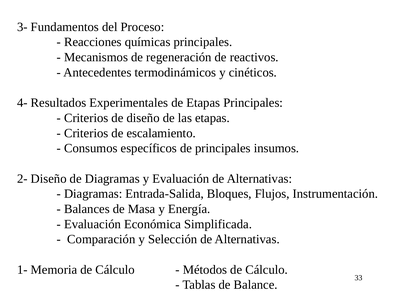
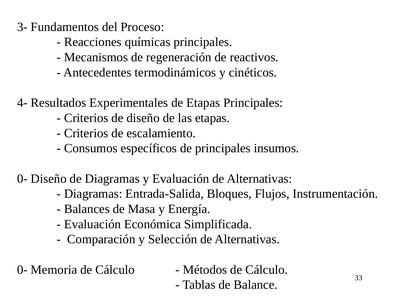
2- at (22, 179): 2- -> 0-
1- at (22, 270): 1- -> 0-
